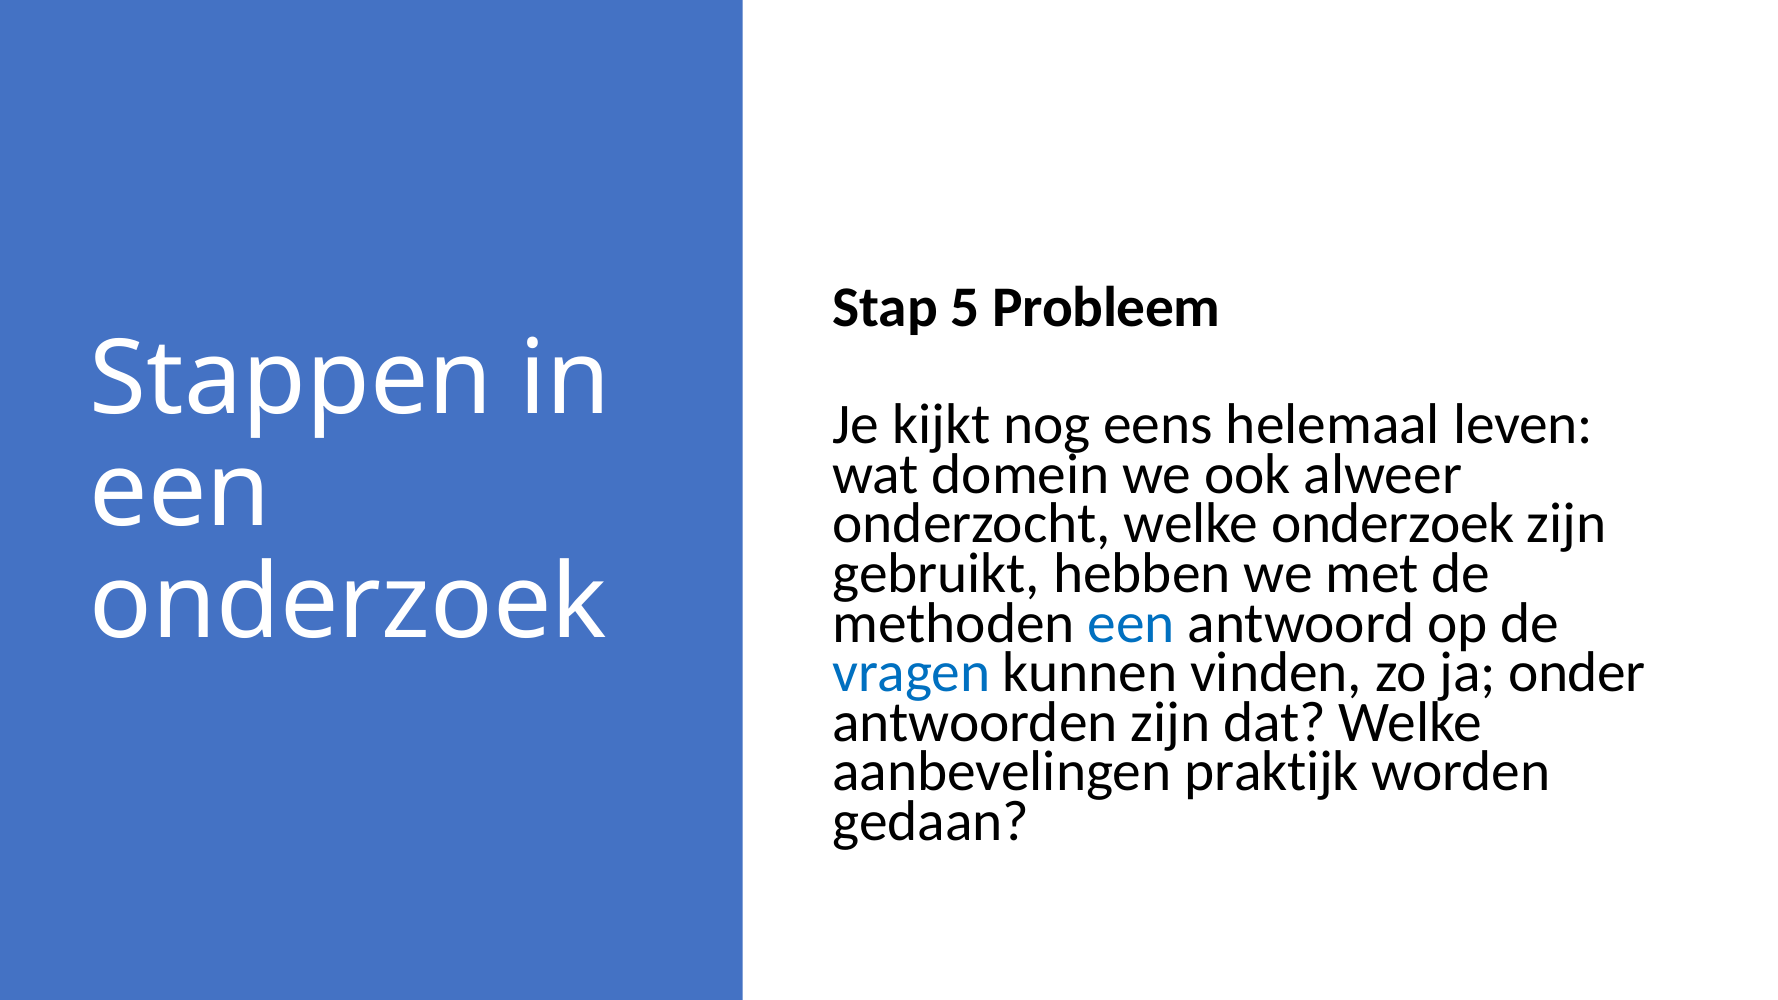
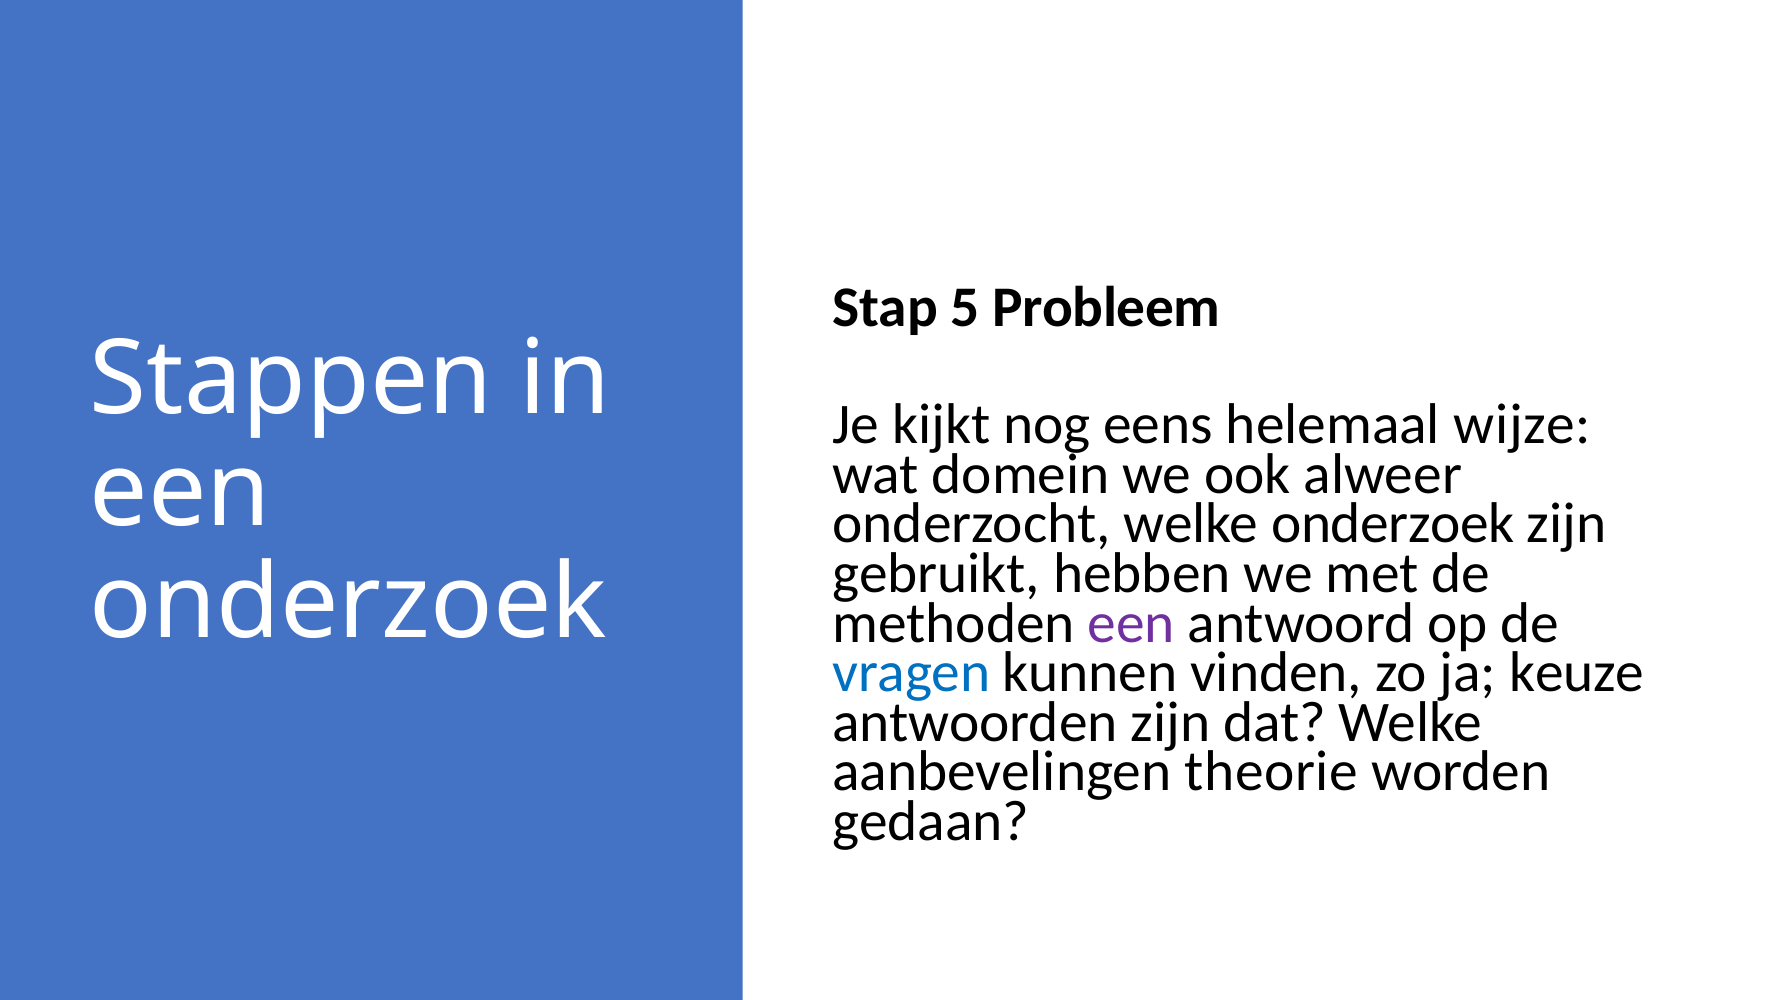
leven: leven -> wijze
een at (1131, 623) colour: blue -> purple
onder: onder -> keuze
praktijk: praktijk -> theorie
